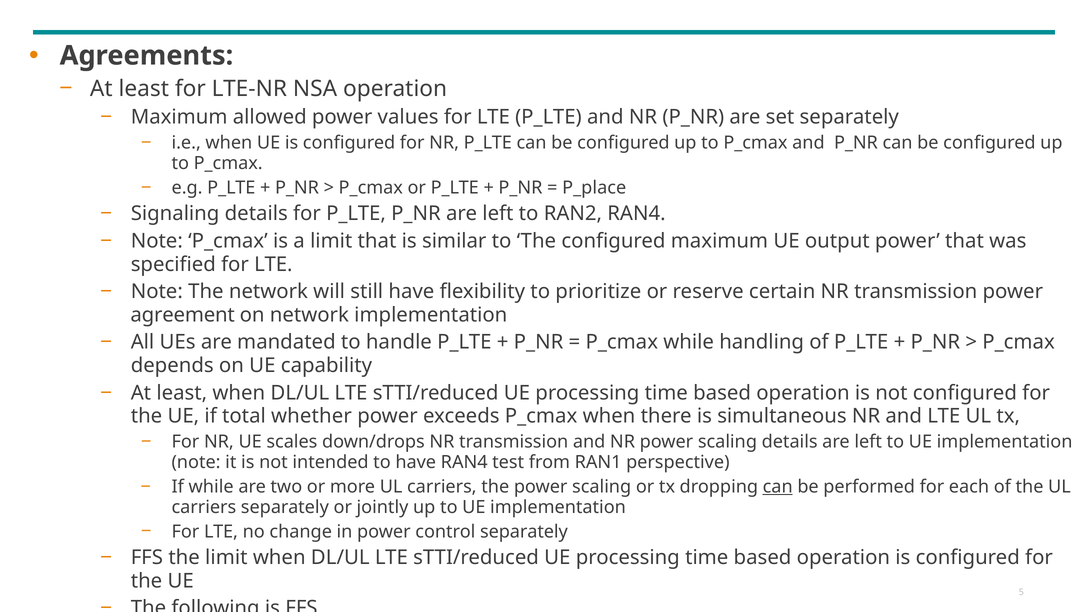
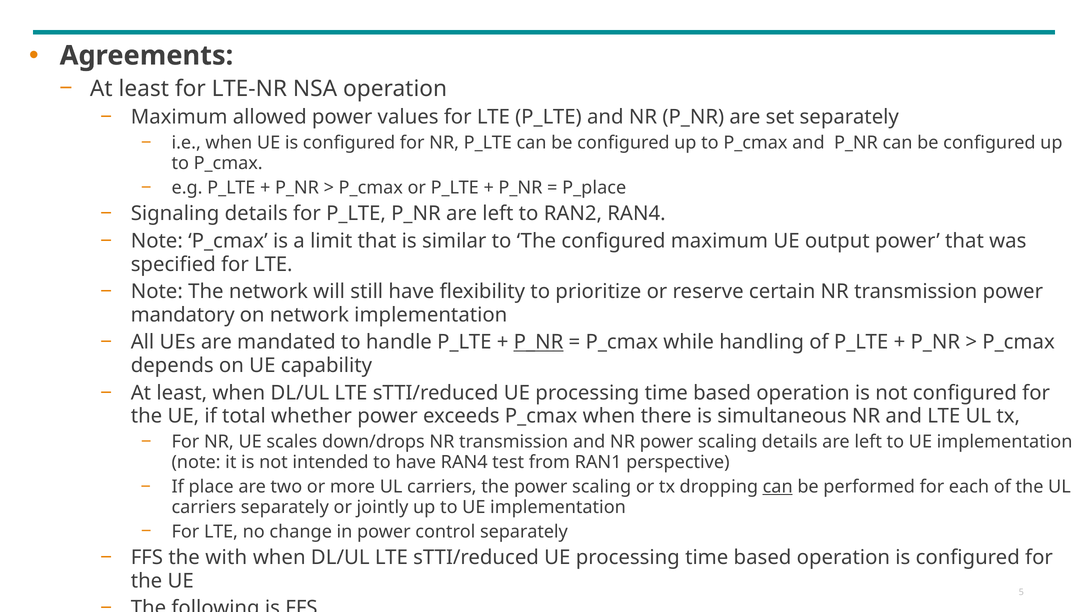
agreement: agreement -> mandatory
P_NR at (539, 342) underline: none -> present
If while: while -> place
the limit: limit -> with
